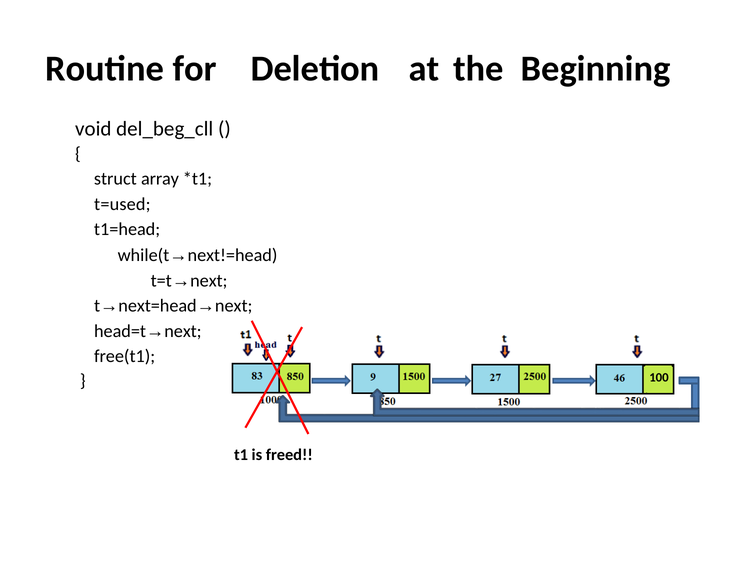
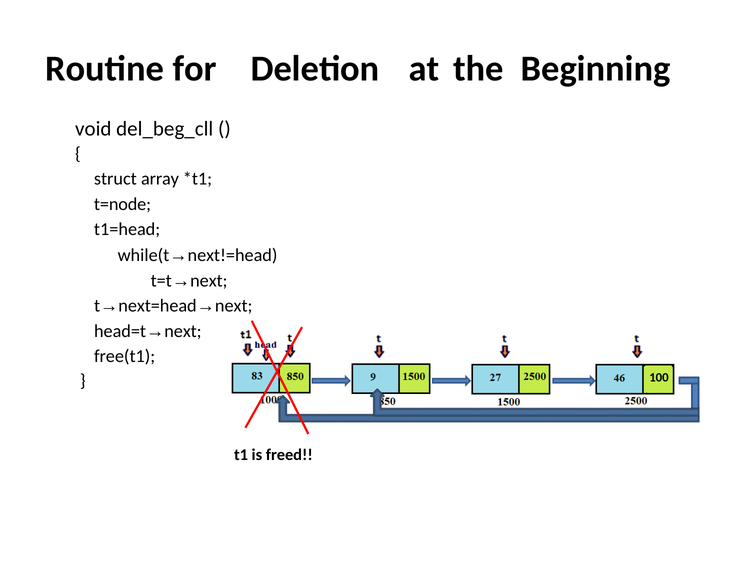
t=used: t=used -> t=node
